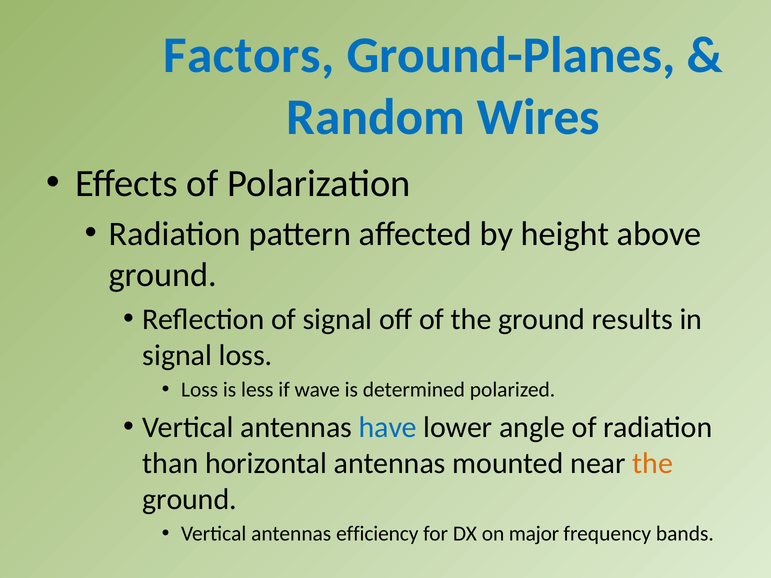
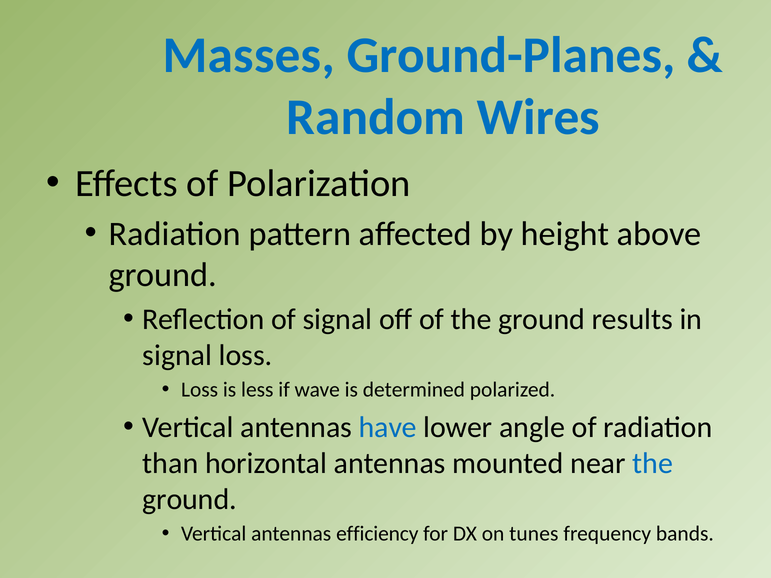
Factors: Factors -> Masses
the at (653, 463) colour: orange -> blue
major: major -> tunes
